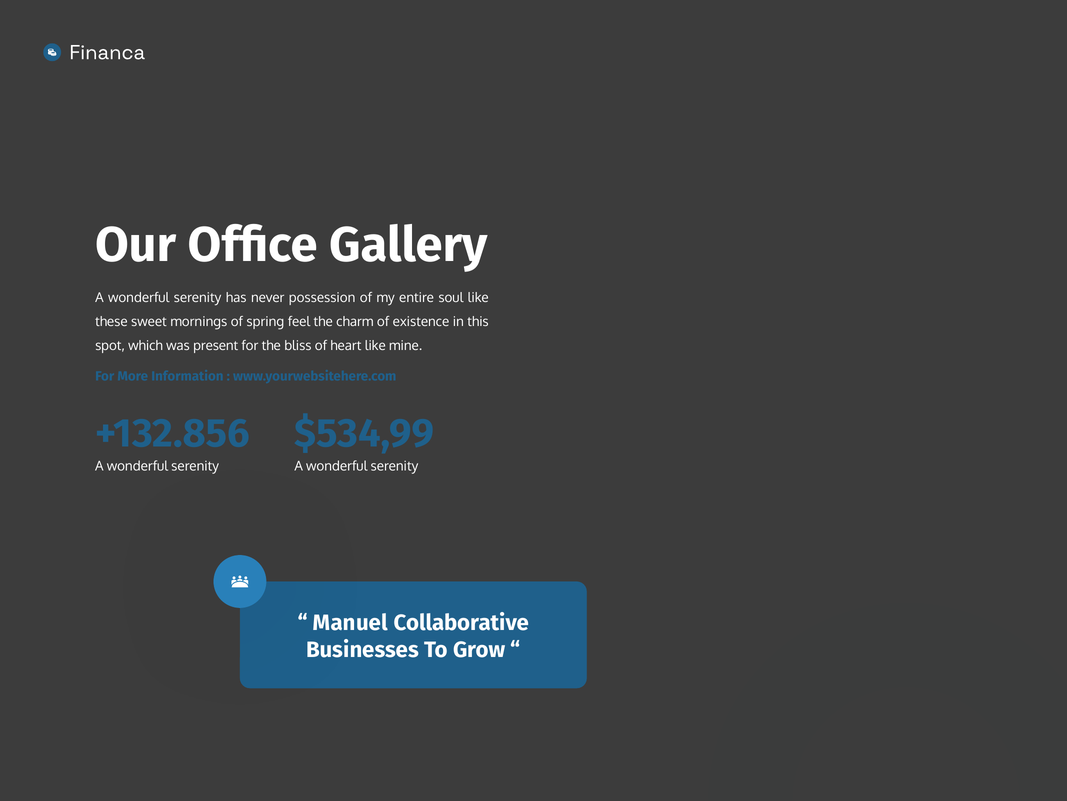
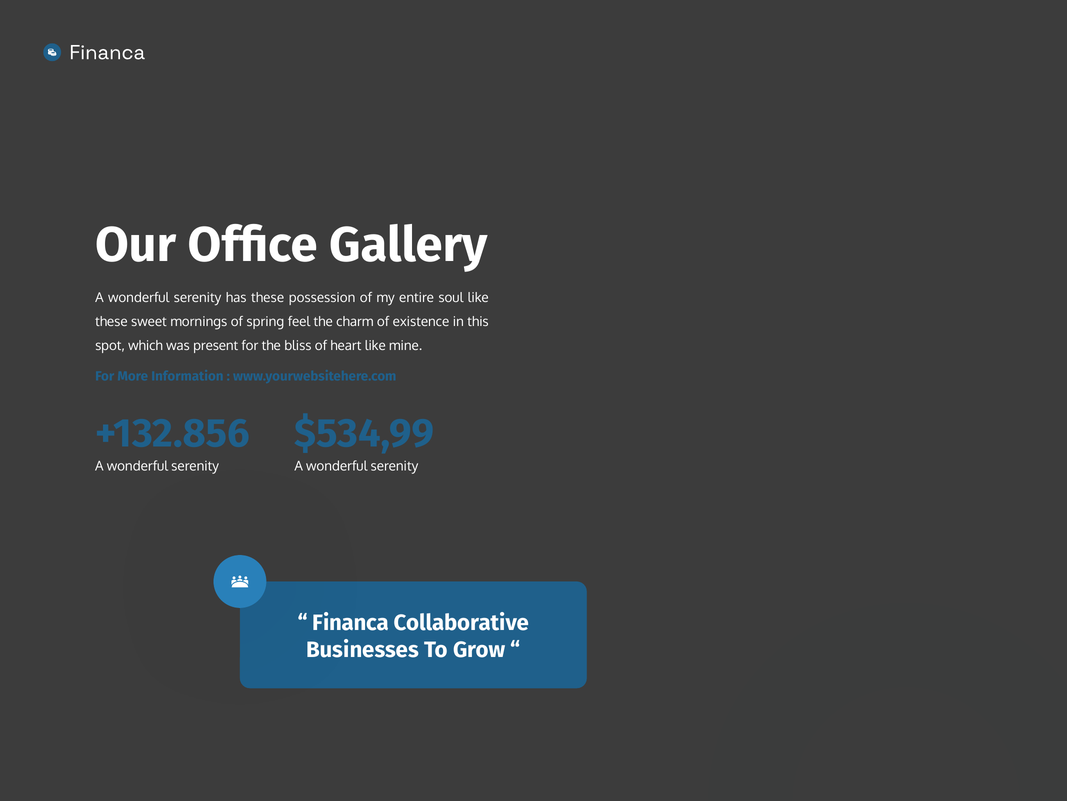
has never: never -> these
Manuel: Manuel -> Financa
